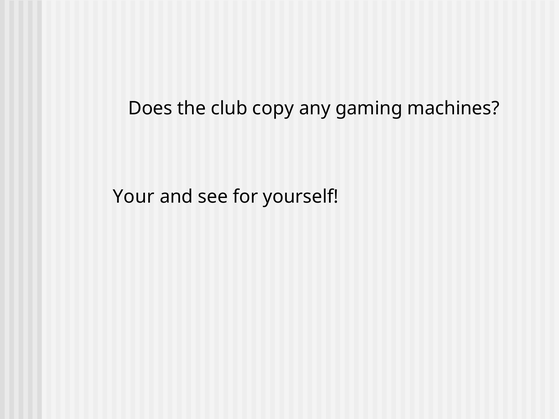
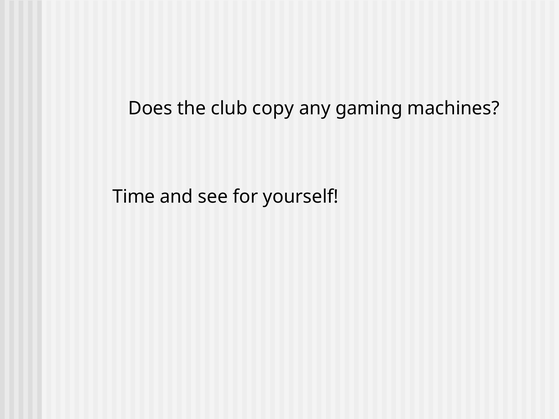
Your: Your -> Time
